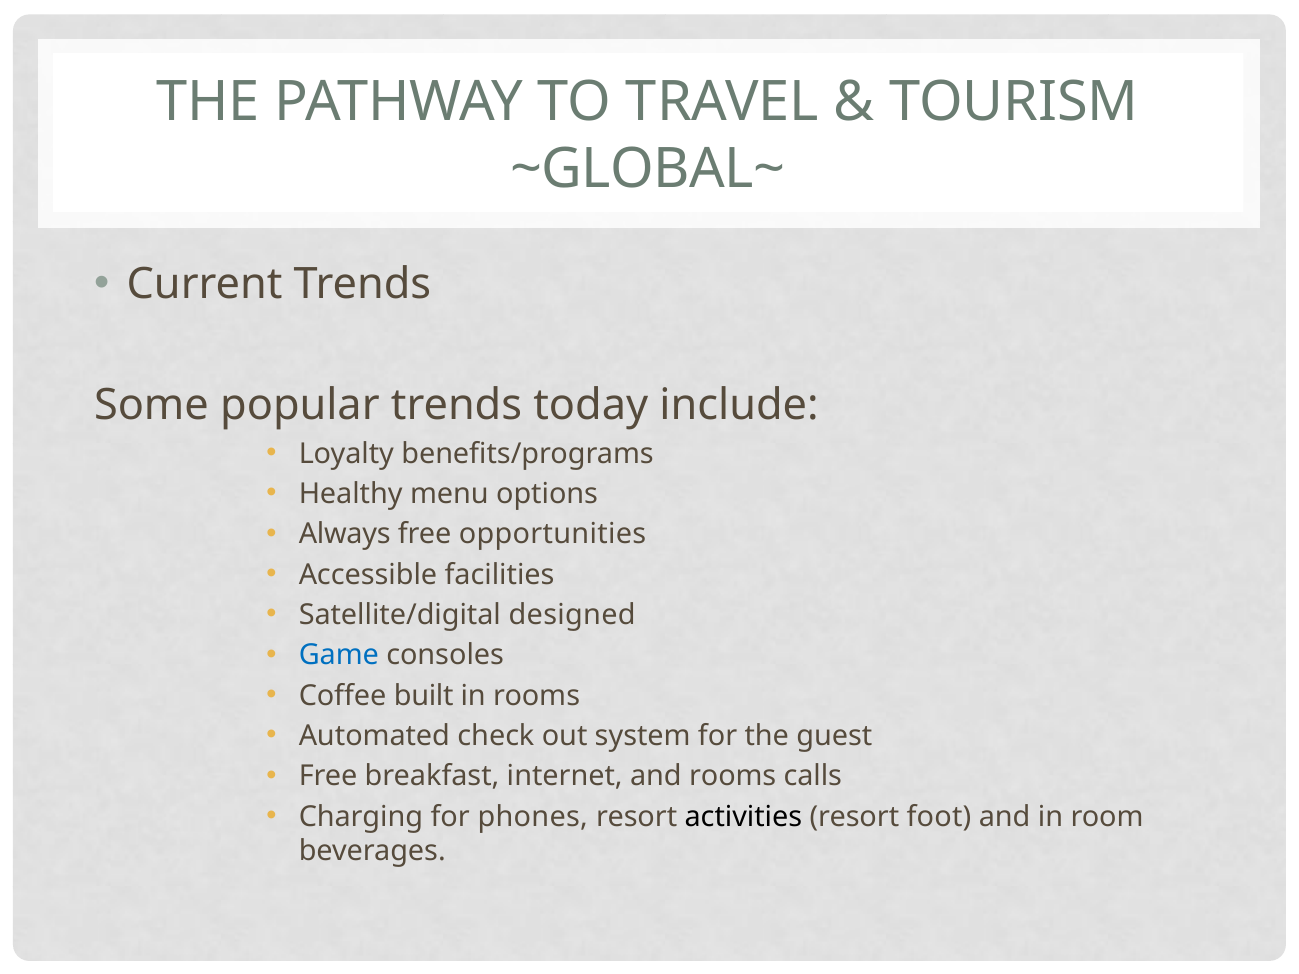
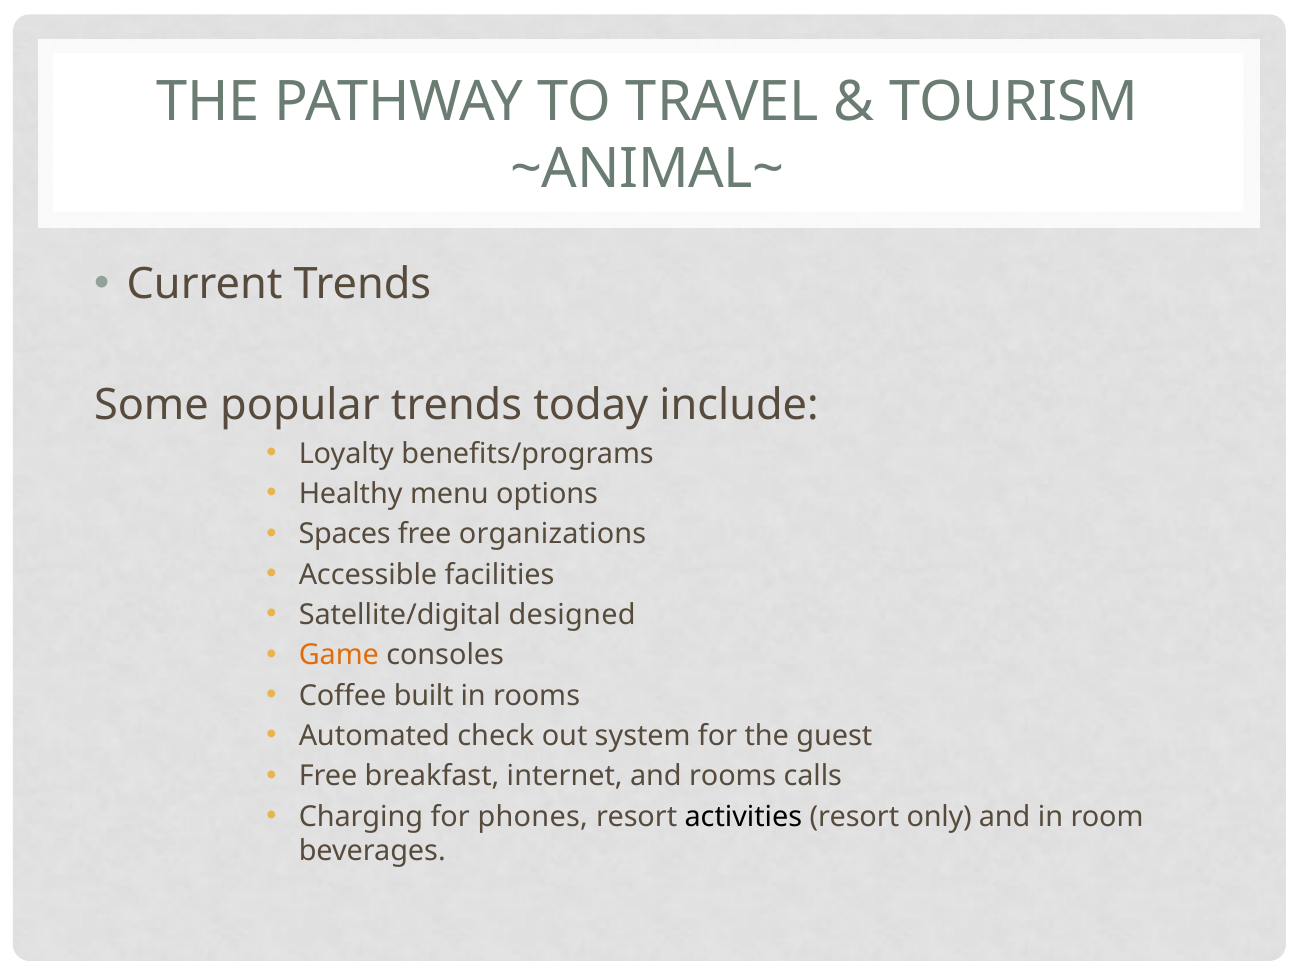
~GLOBAL~: ~GLOBAL~ -> ~ANIMAL~
Always: Always -> Spaces
opportunities: opportunities -> organizations
Game colour: blue -> orange
foot: foot -> only
